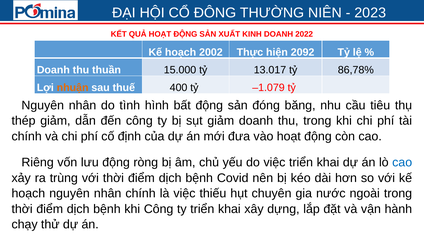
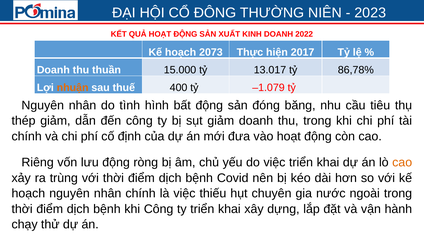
2002: 2002 -> 2073
2092: 2092 -> 2017
cao at (402, 162) colour: blue -> orange
